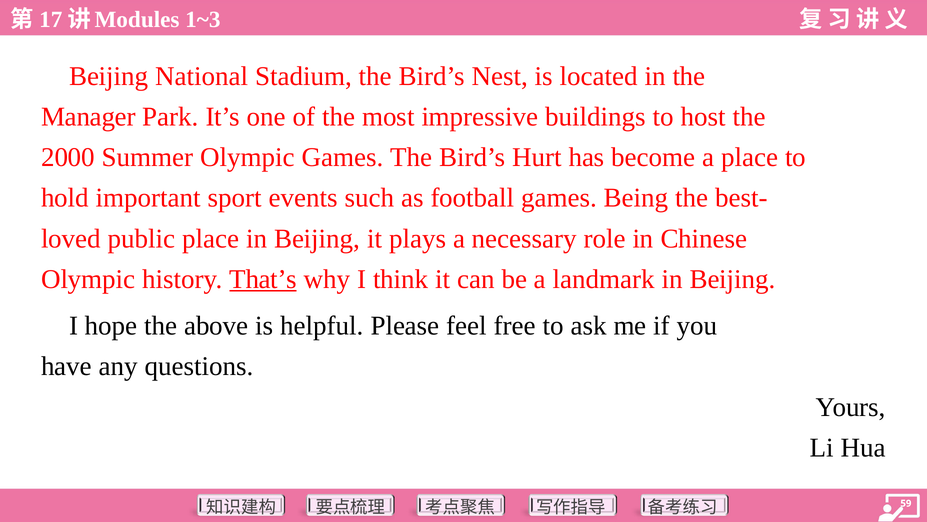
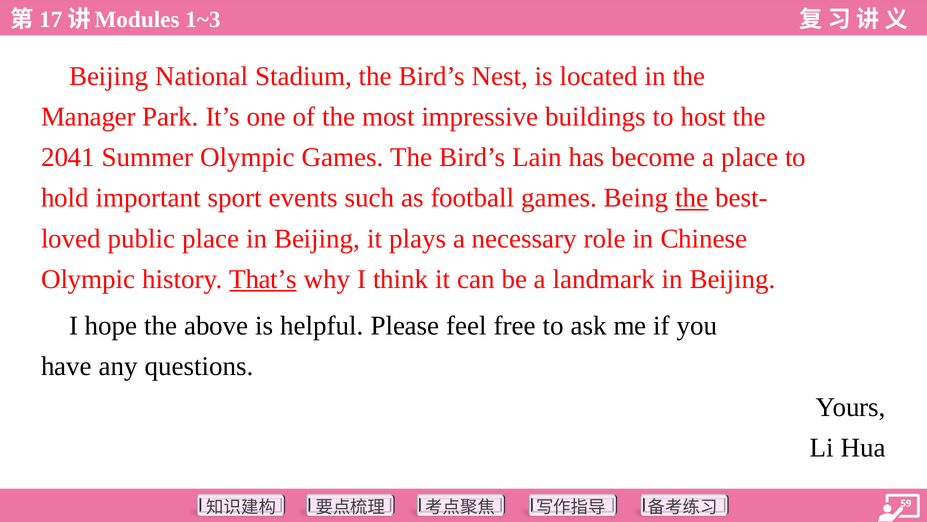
2000: 2000 -> 2041
Hurt: Hurt -> Lain
the at (692, 198) underline: none -> present
